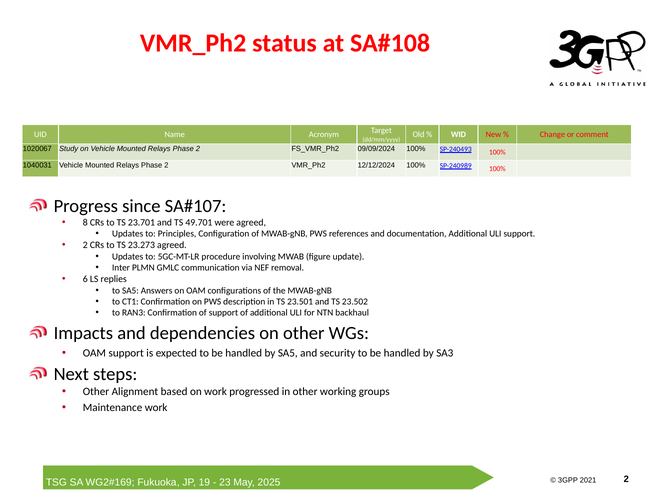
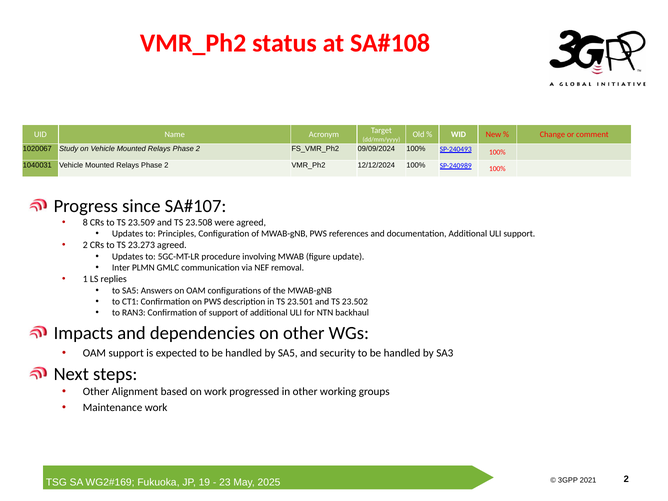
23.701: 23.701 -> 23.509
49.701: 49.701 -> 23.508
6: 6 -> 1
